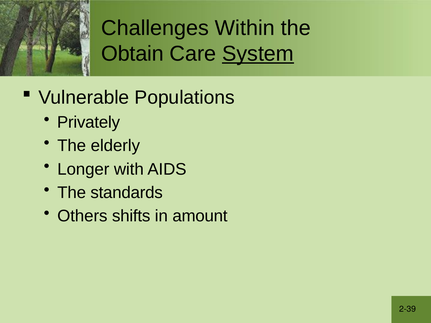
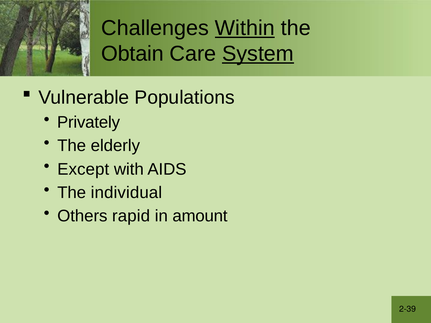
Within underline: none -> present
Longer: Longer -> Except
standards: standards -> individual
shifts: shifts -> rapid
